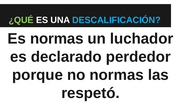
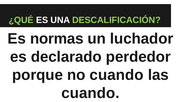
DESCALIFICACIÓN colour: light blue -> light green
no normas: normas -> cuando
respetó at (90, 92): respetó -> cuando
